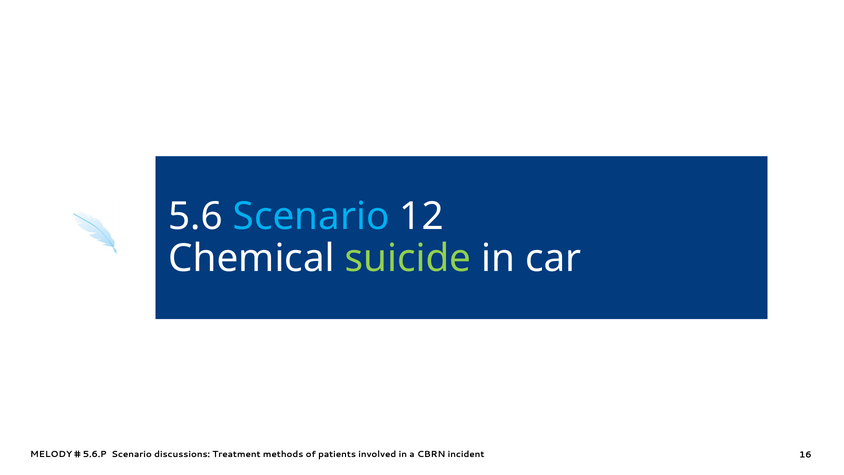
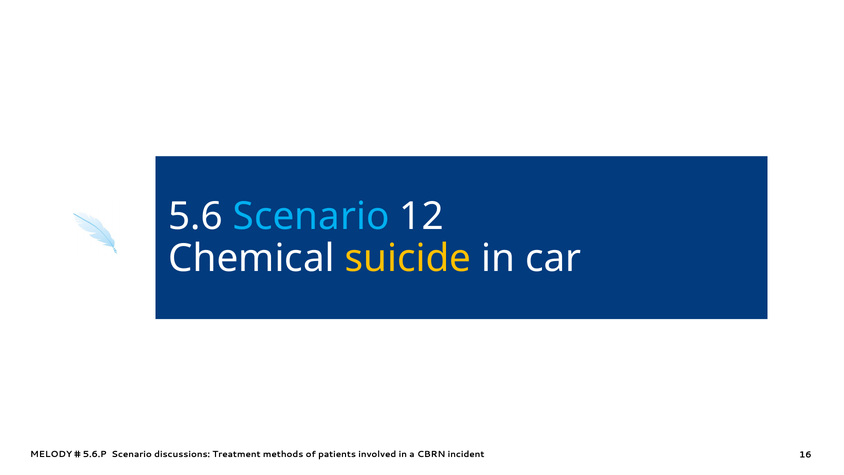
suicide colour: light green -> yellow
